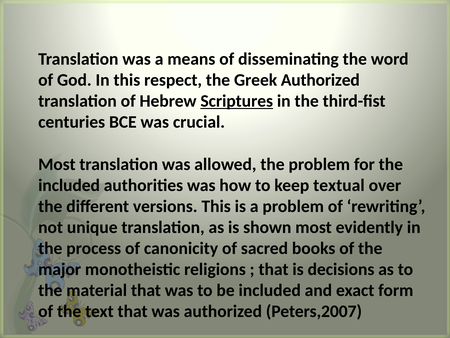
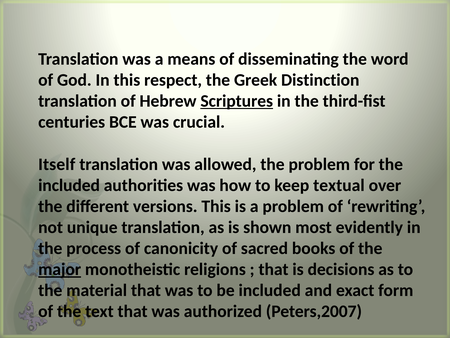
Greek Authorized: Authorized -> Distinction
Most at (57, 164): Most -> Itself
major underline: none -> present
